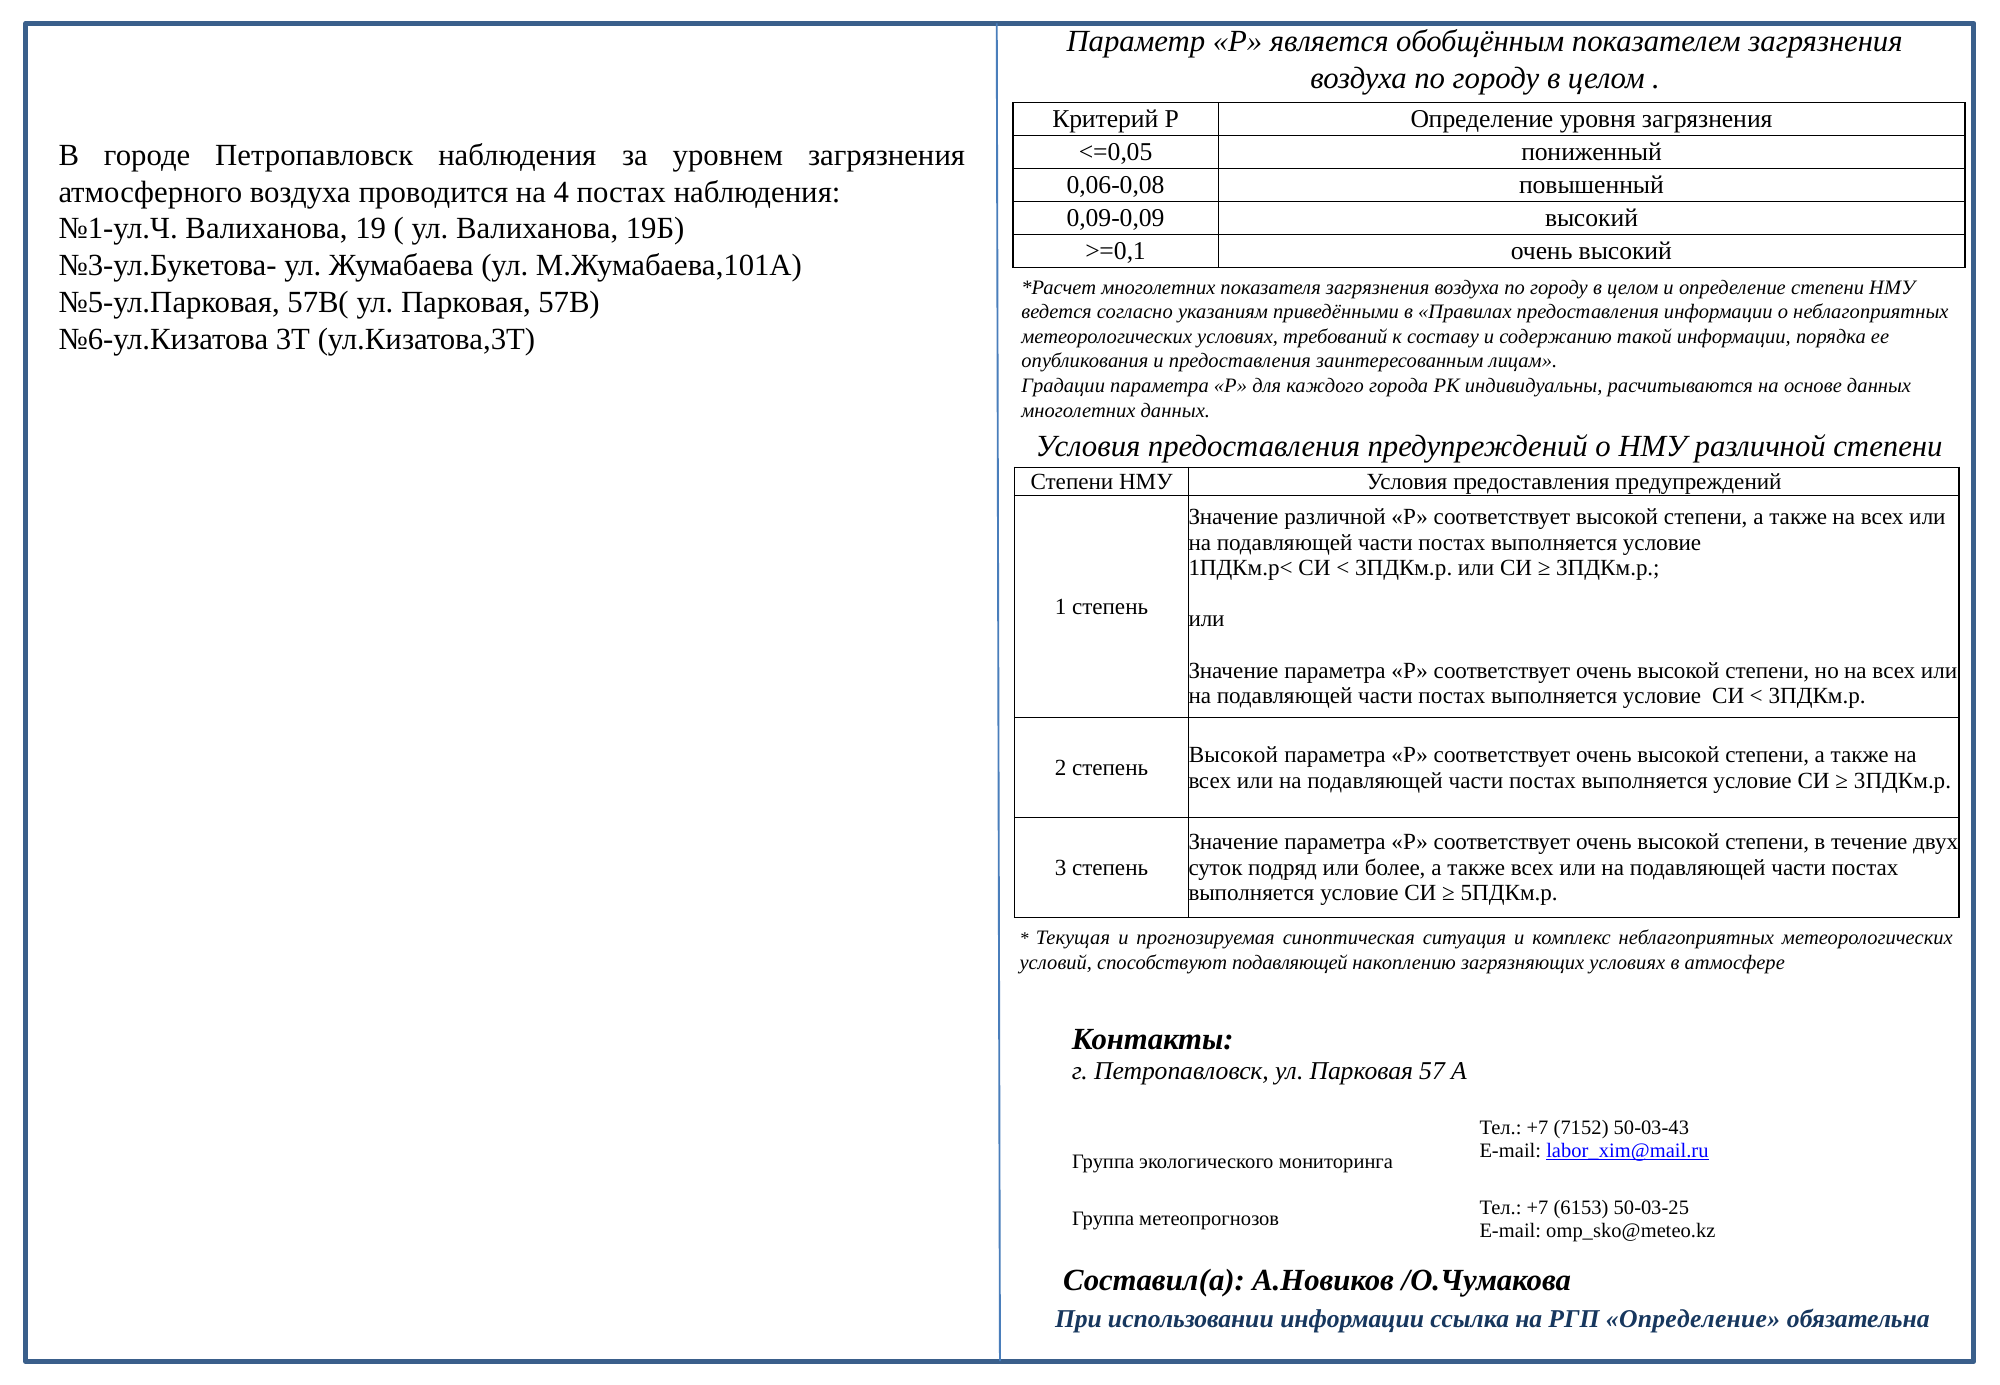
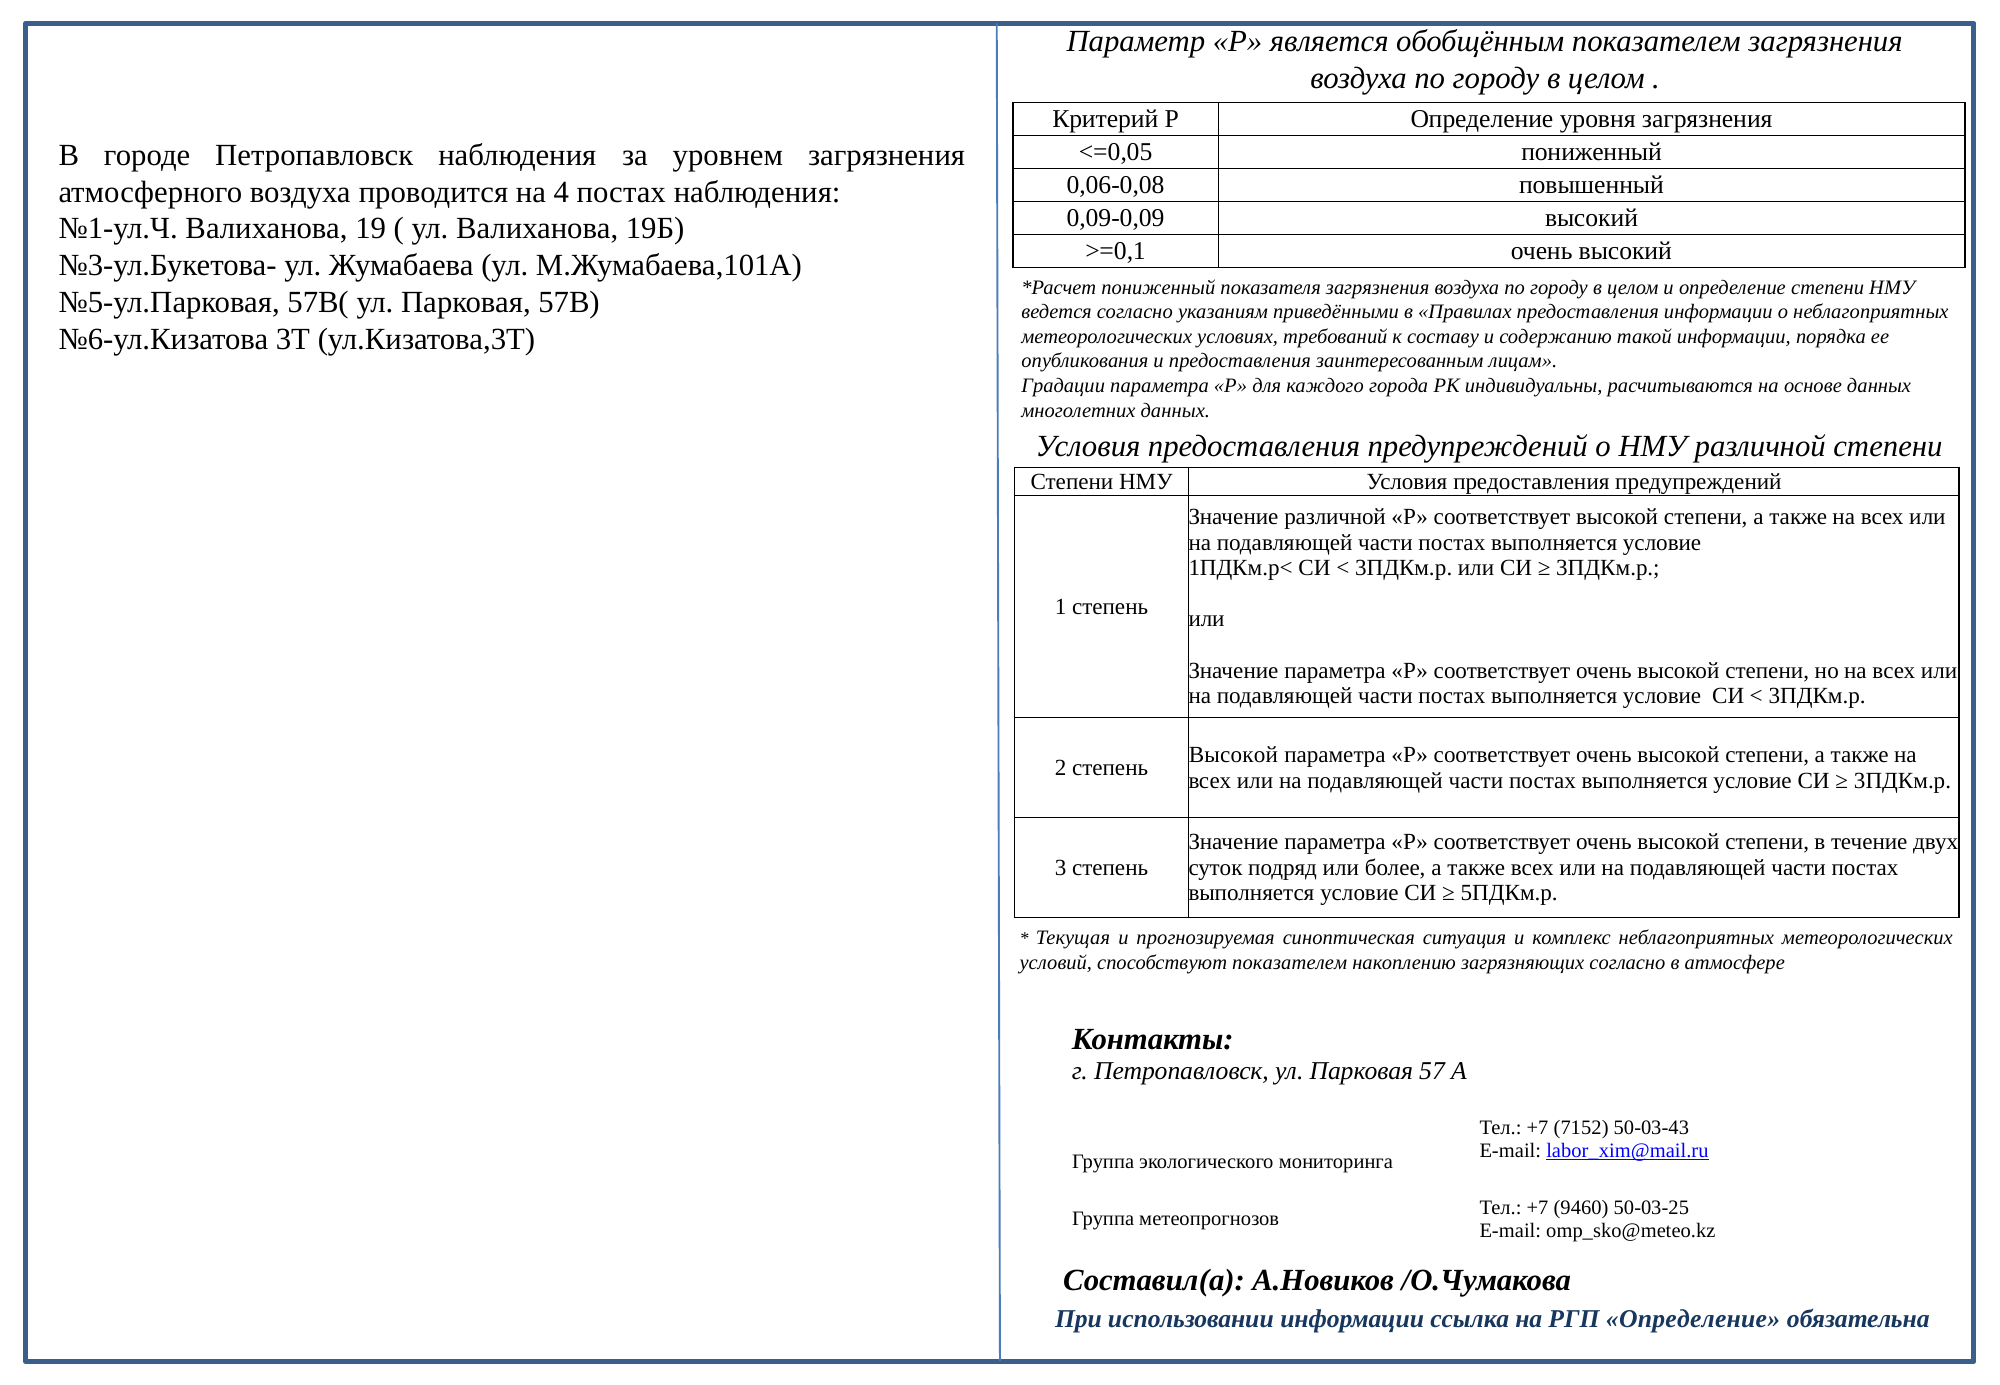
многолетних at (1158, 287): многолетних -> пониженный
способствуют подавляющей: подавляющей -> показателем
загрязняющих условиях: условиях -> согласно
6153: 6153 -> 9460
